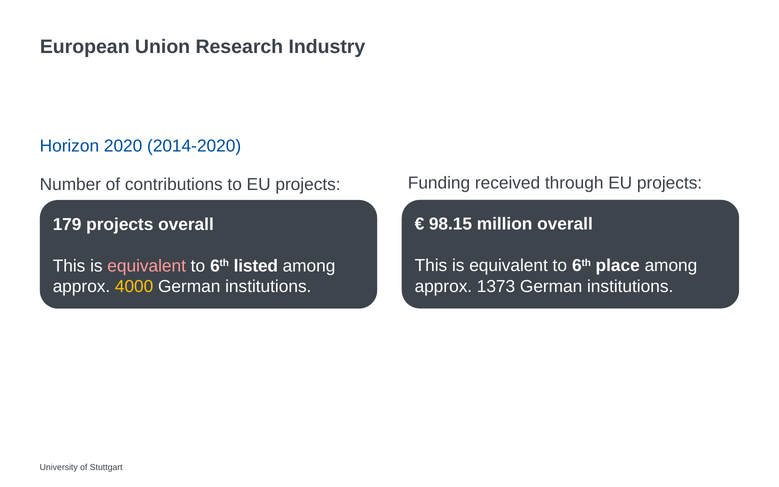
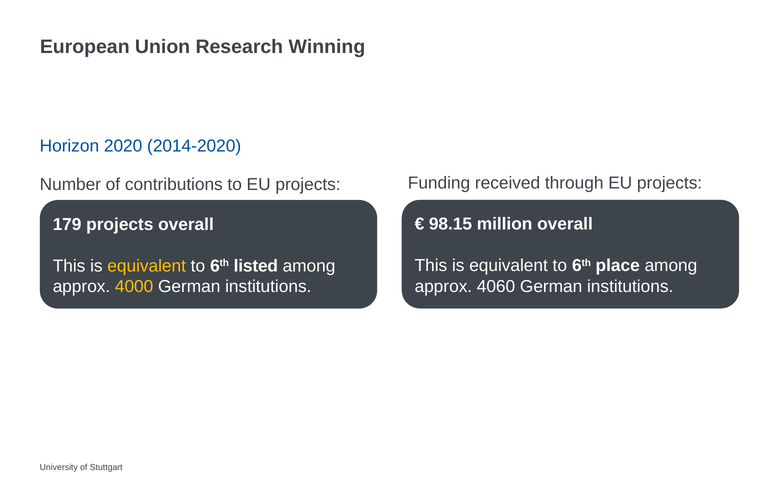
Industry: Industry -> Winning
equivalent at (147, 266) colour: pink -> yellow
1373: 1373 -> 4060
